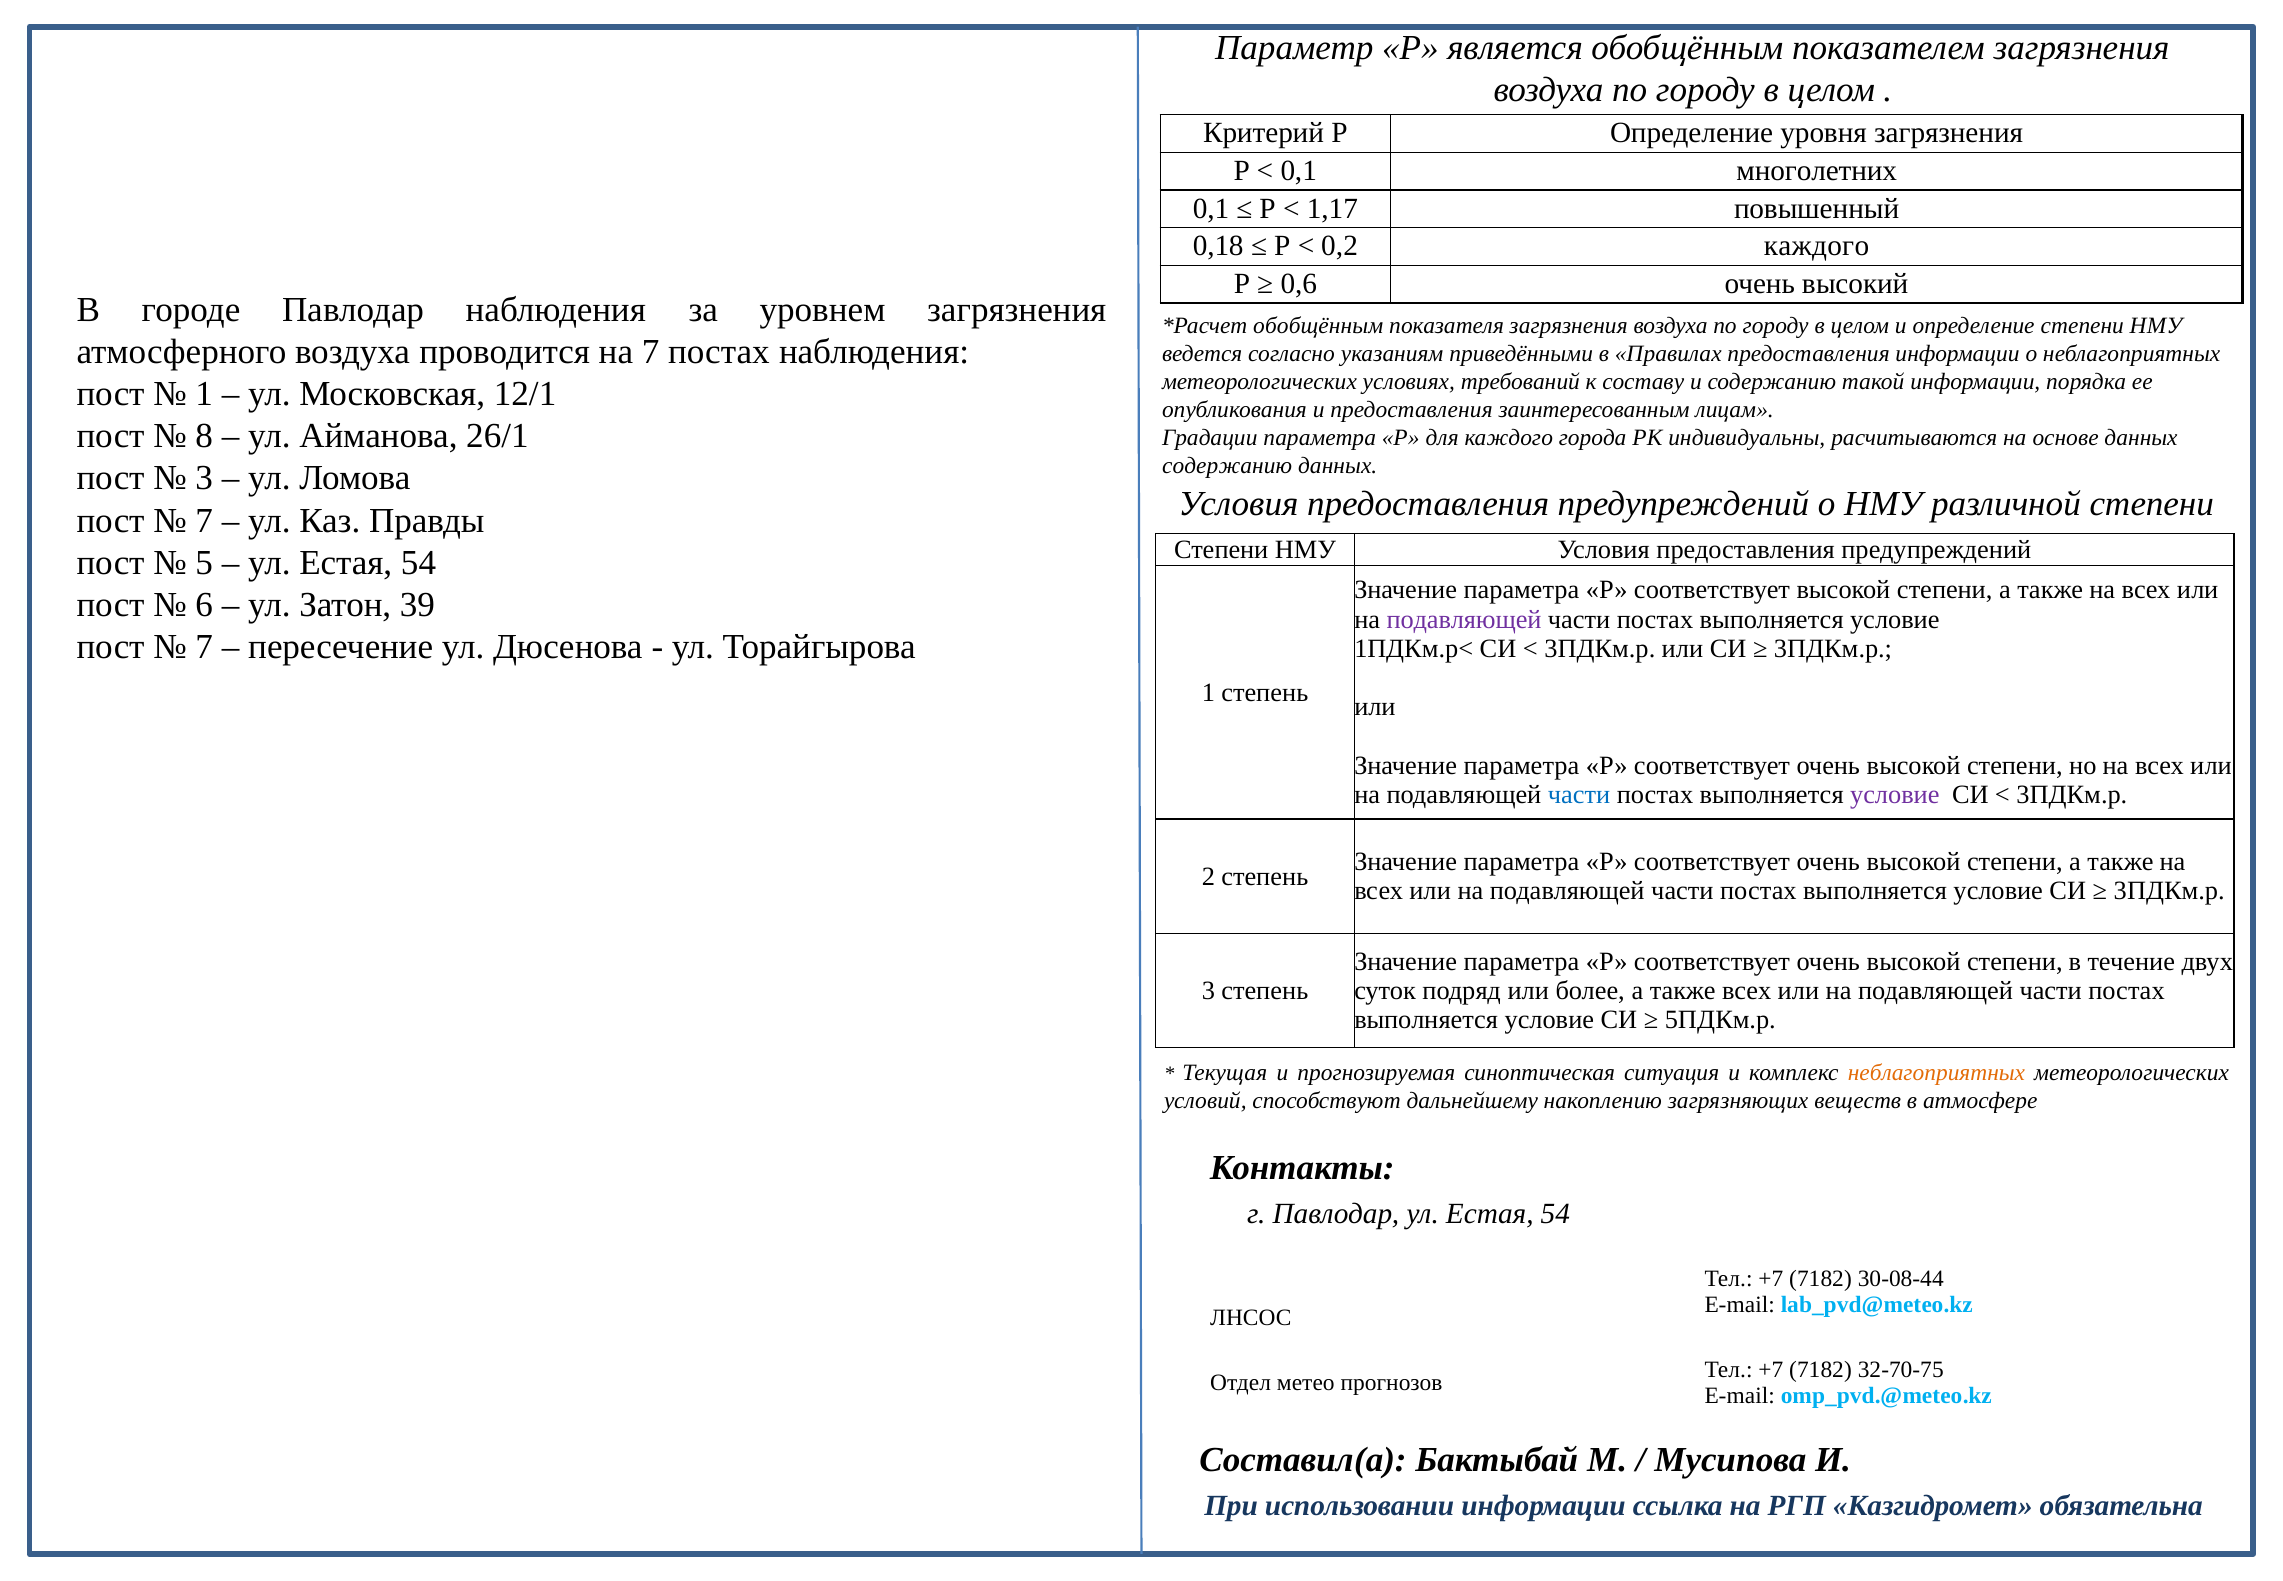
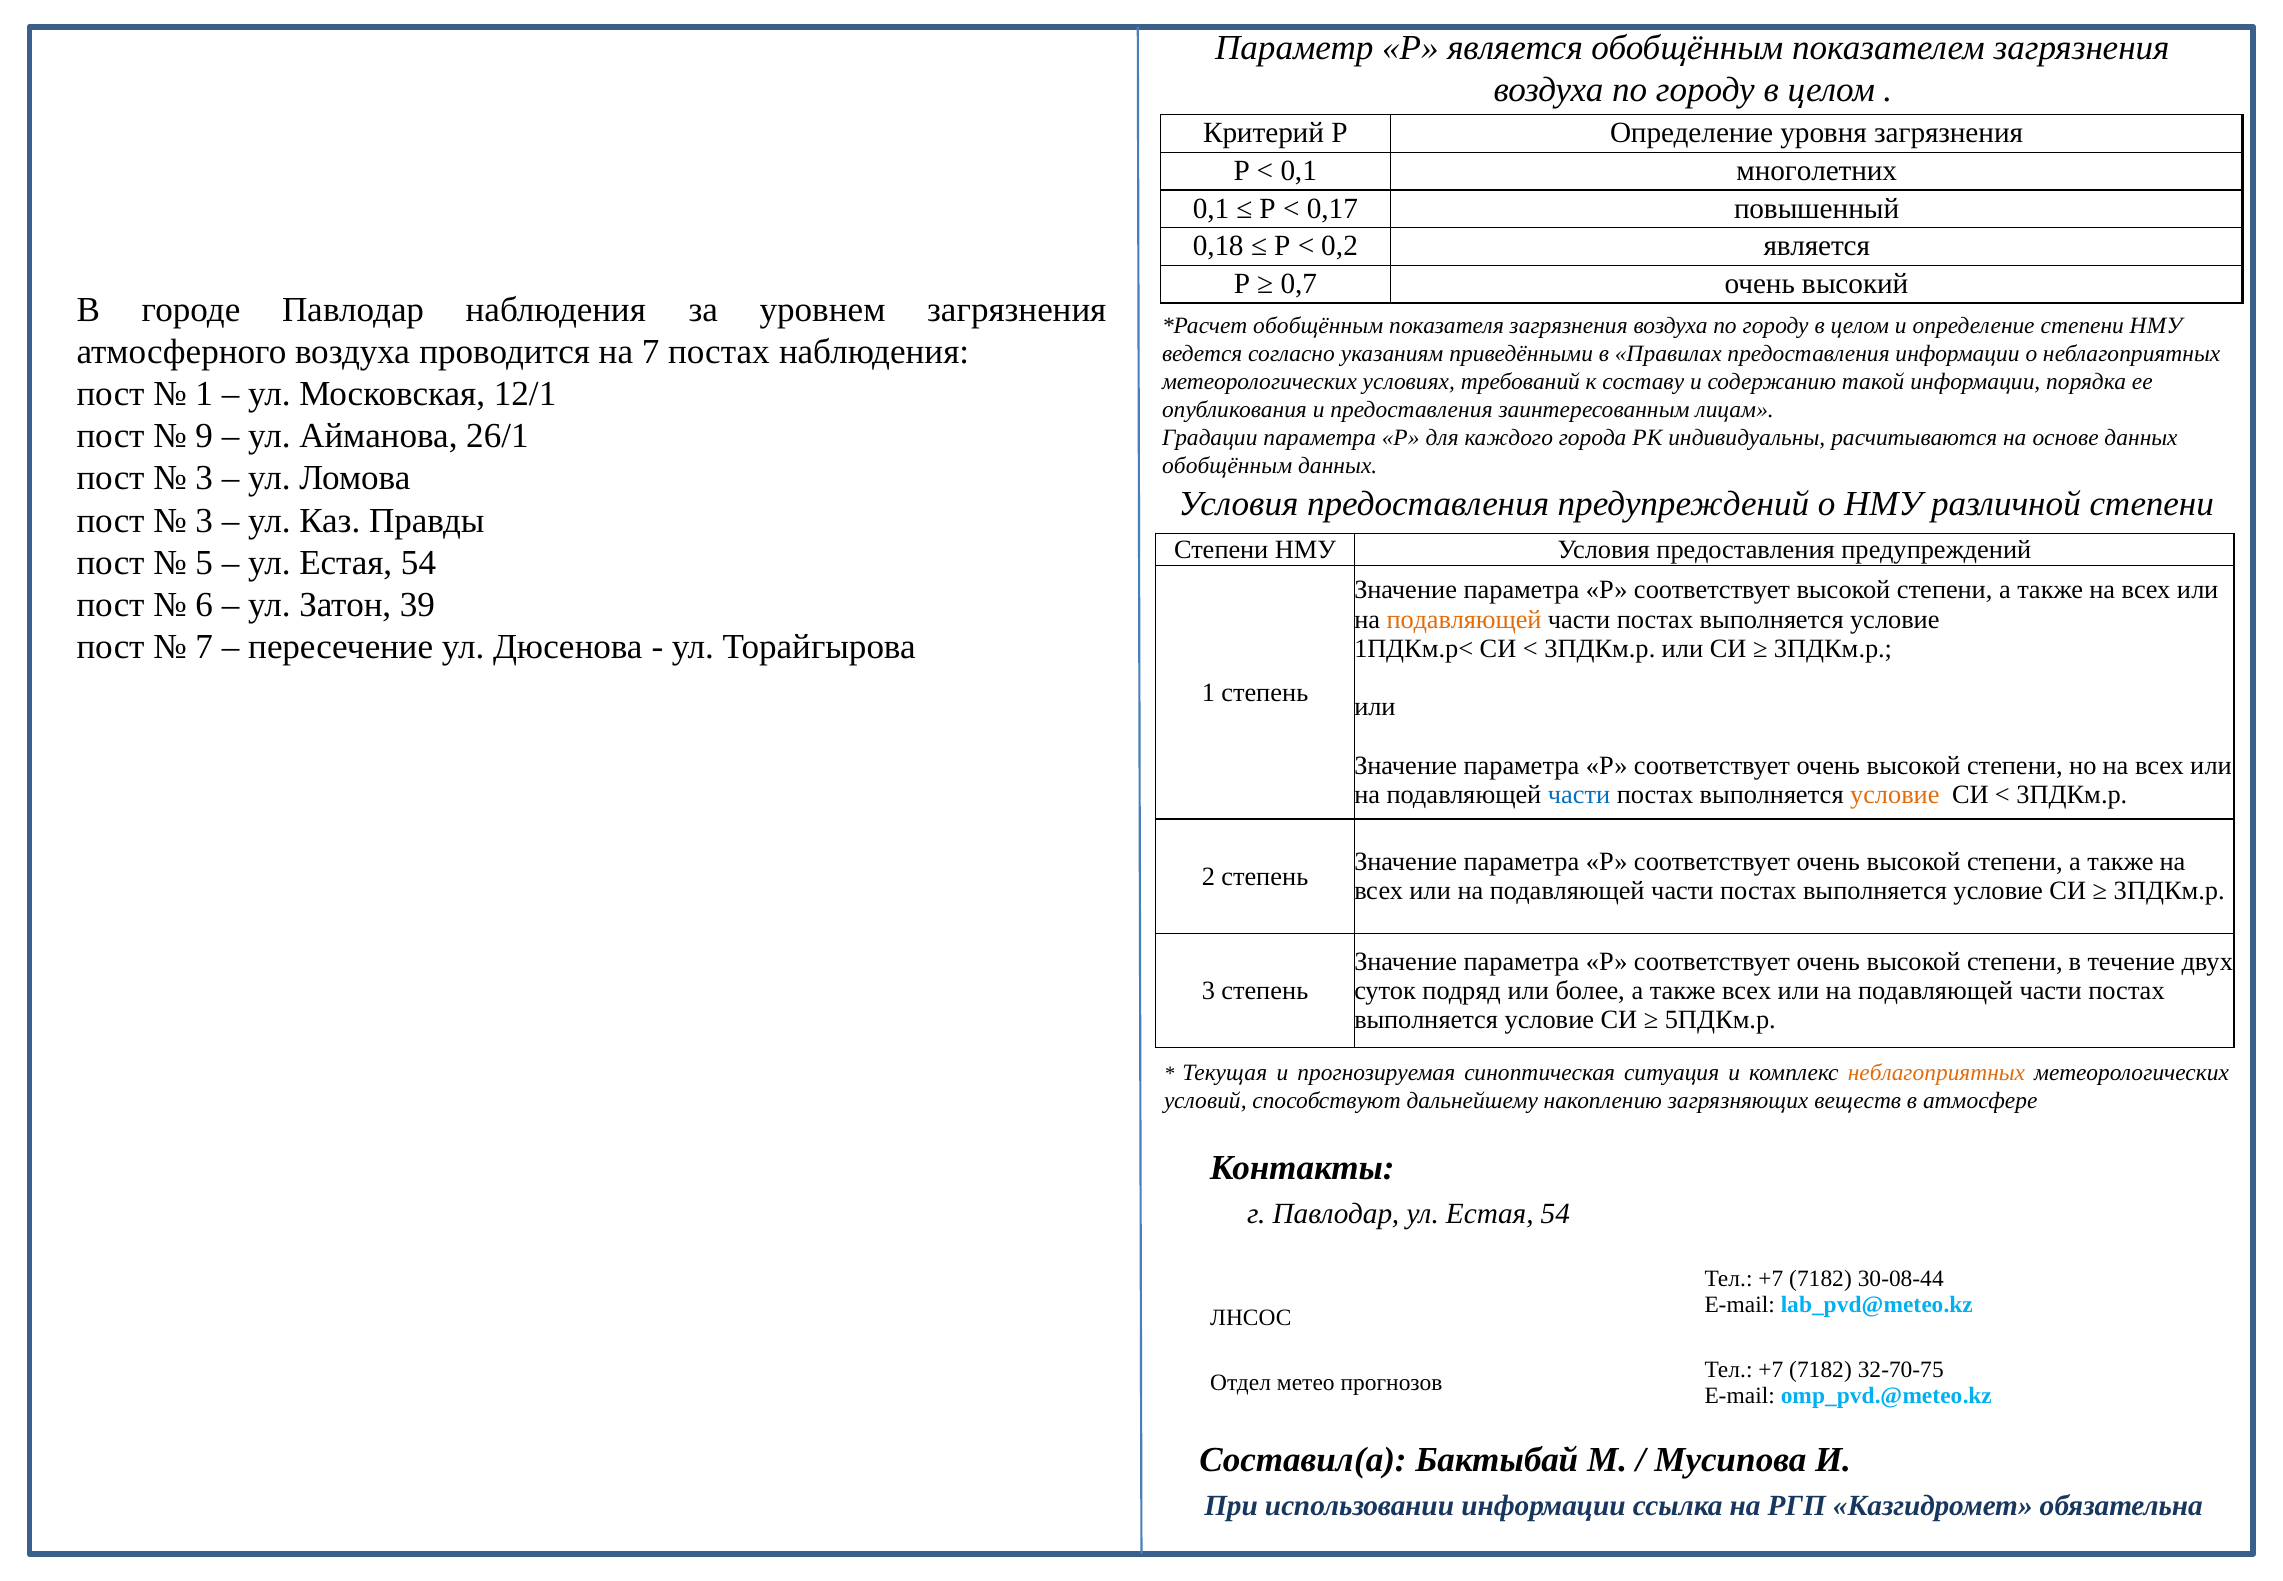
1,17: 1,17 -> 0,17
0,2 каждого: каждого -> является
0,6: 0,6 -> 0,7
8: 8 -> 9
содержанию at (1227, 466): содержанию -> обобщённым
7 at (204, 520): 7 -> 3
подавляющей at (1464, 619) colour: purple -> orange
условие at (1895, 794) colour: purple -> orange
